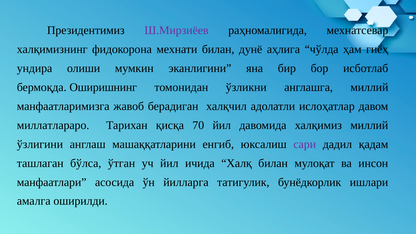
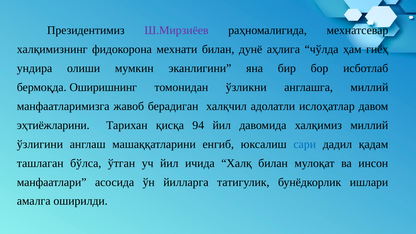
миллатлараро: миллатлараро -> эҳтиёжларини
70: 70 -> 94
сари colour: purple -> blue
